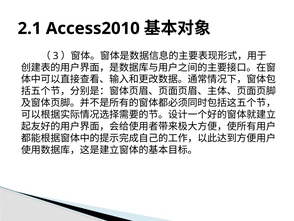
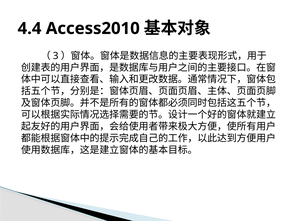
2.1: 2.1 -> 4.4
